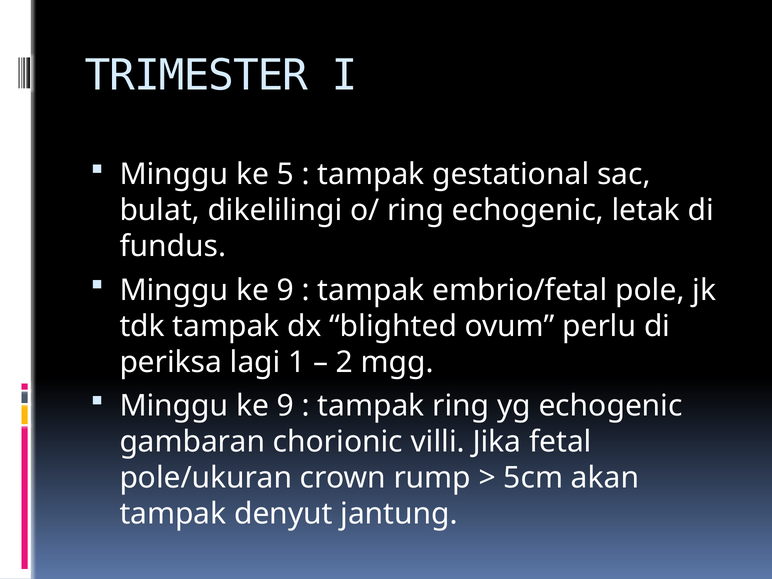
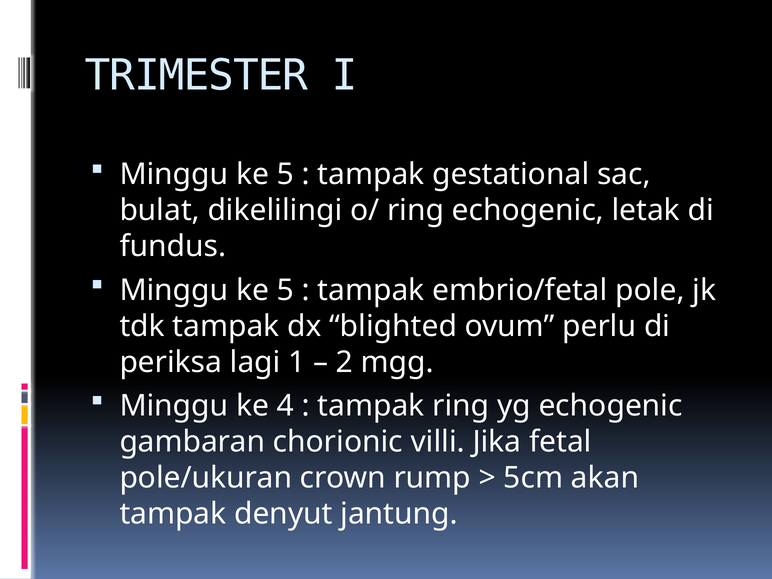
9 at (285, 290): 9 -> 5
9 at (285, 406): 9 -> 4
